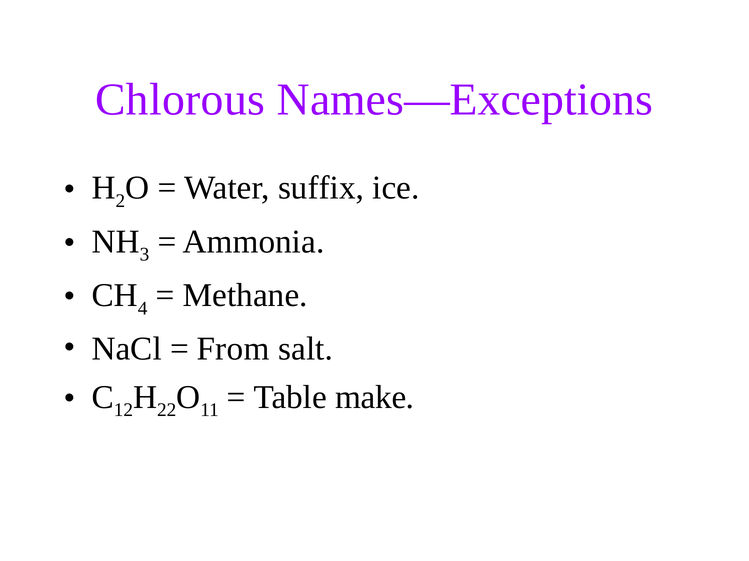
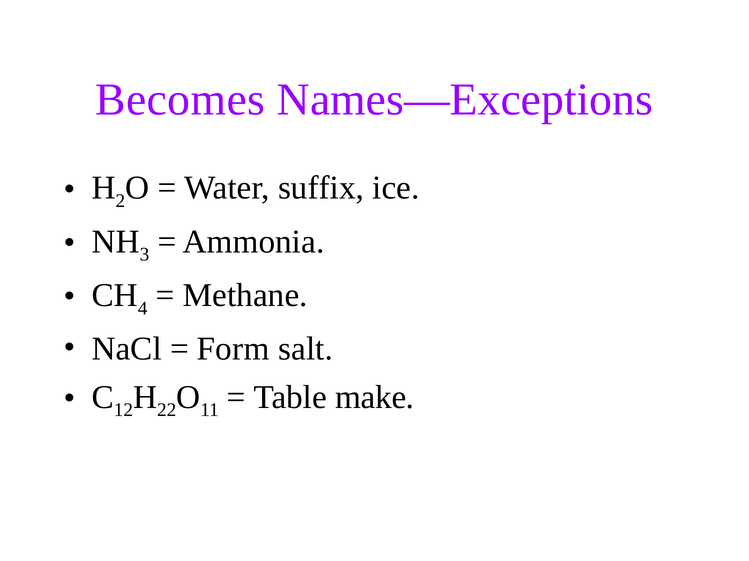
Chlorous: Chlorous -> Becomes
From: From -> Form
